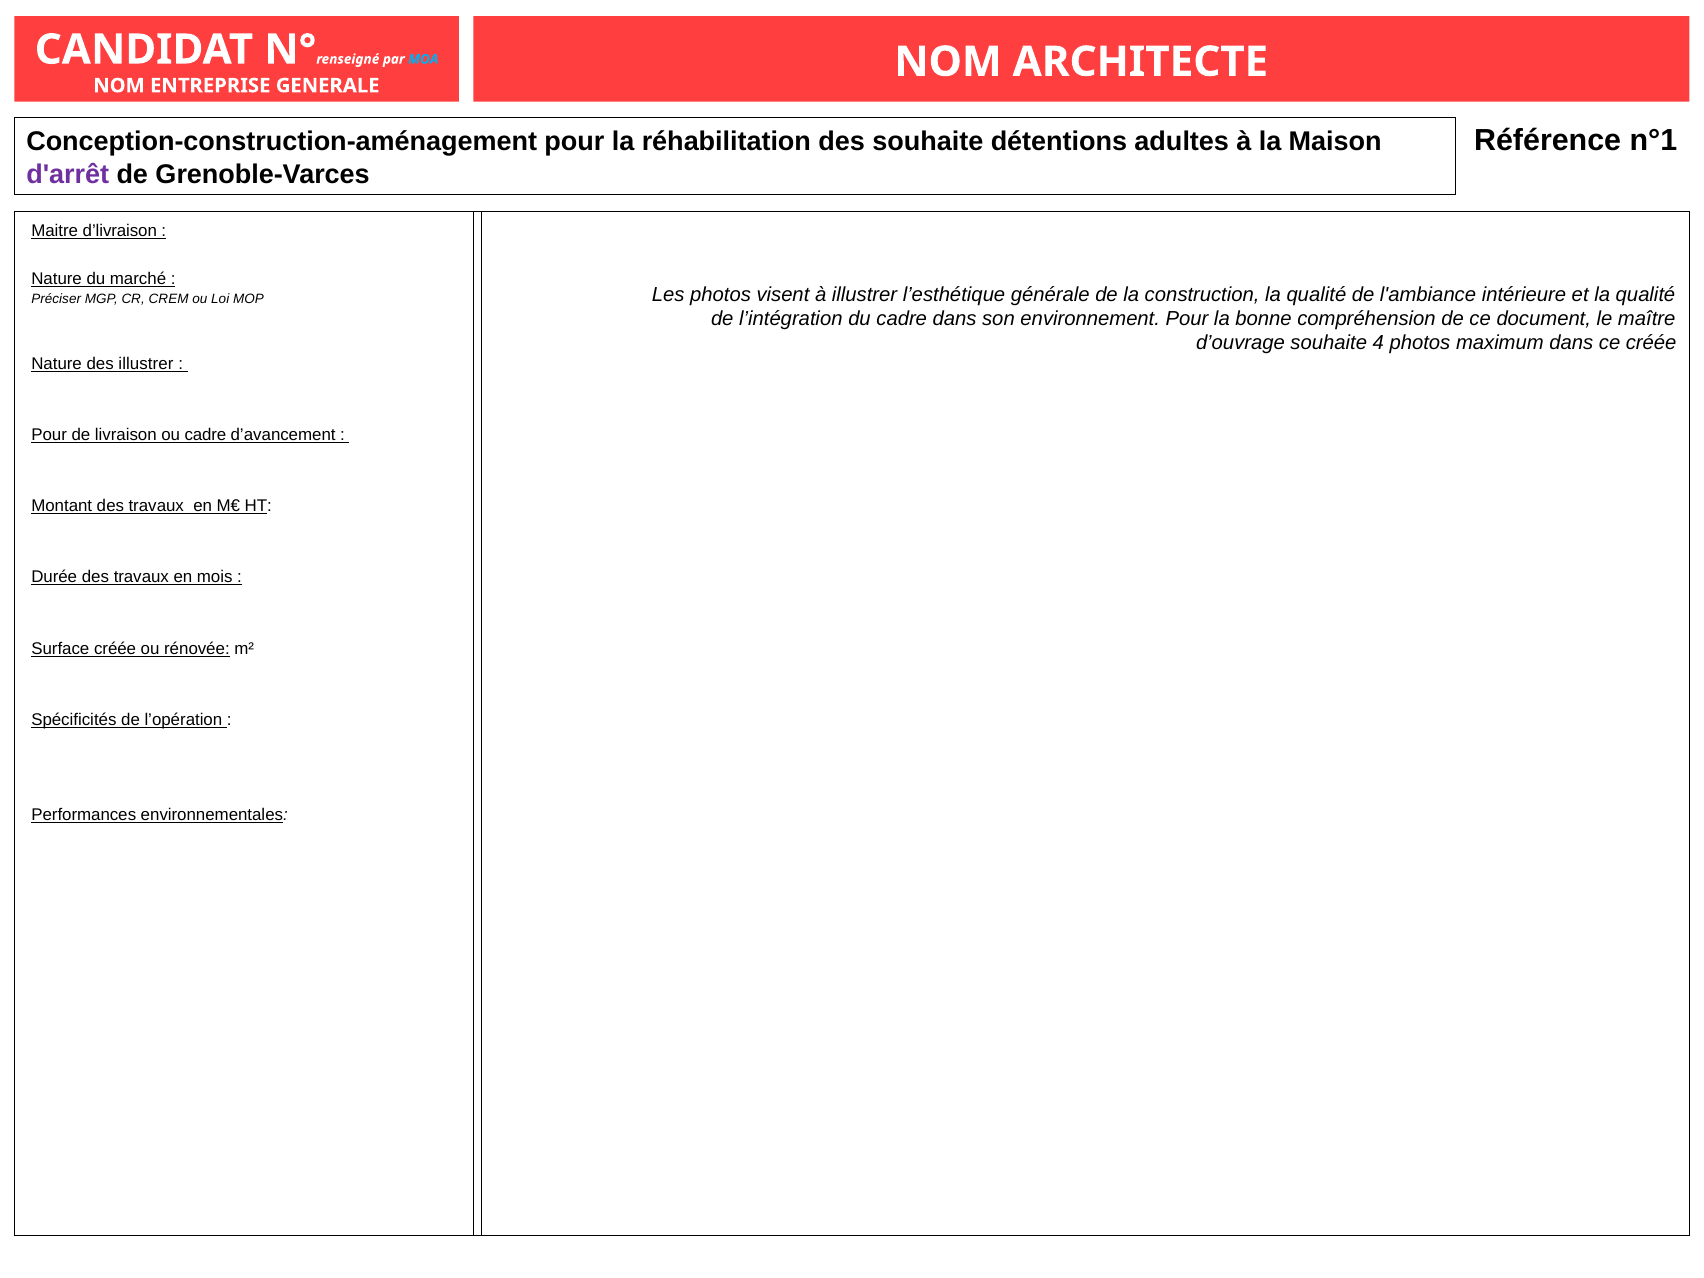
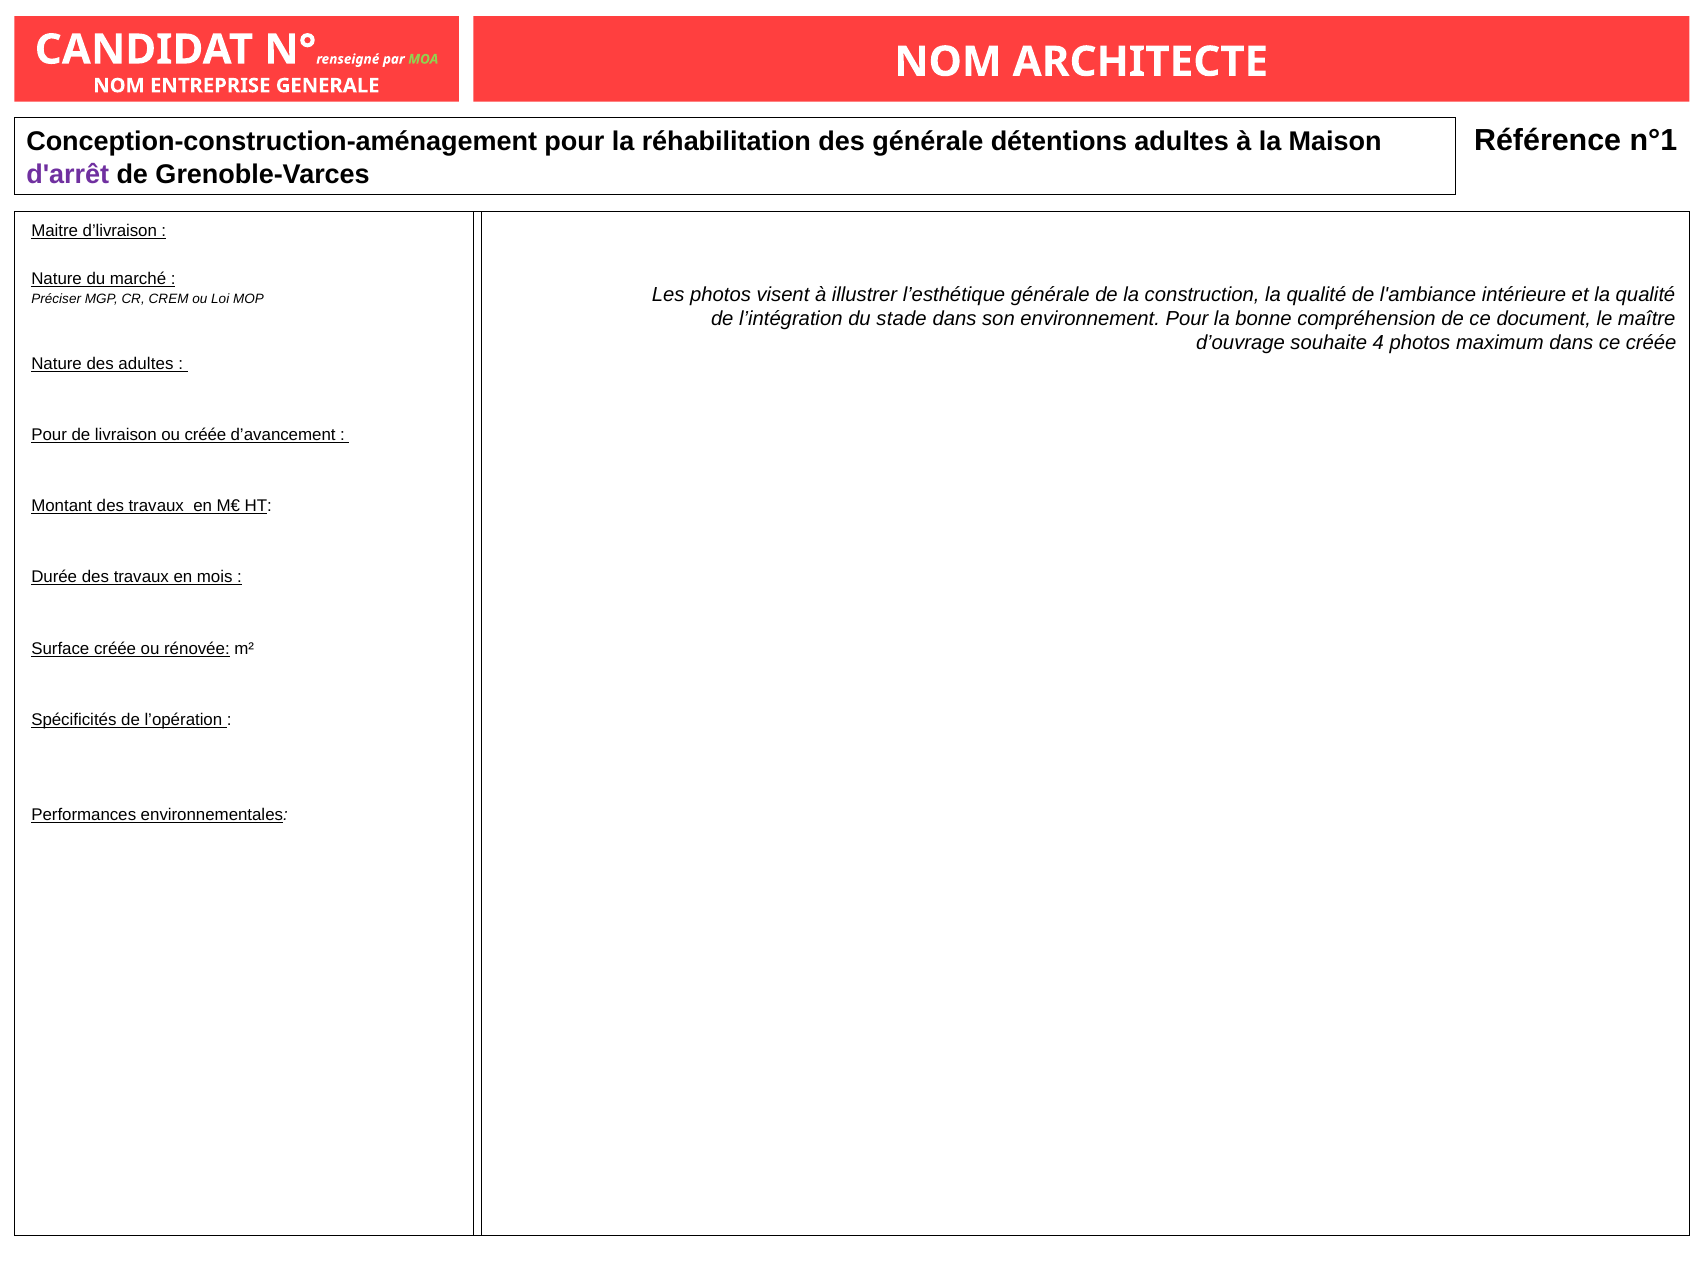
MOA colour: light blue -> light green
des souhaite: souhaite -> générale
du cadre: cadre -> stade
des illustrer: illustrer -> adultes
ou cadre: cadre -> créée
